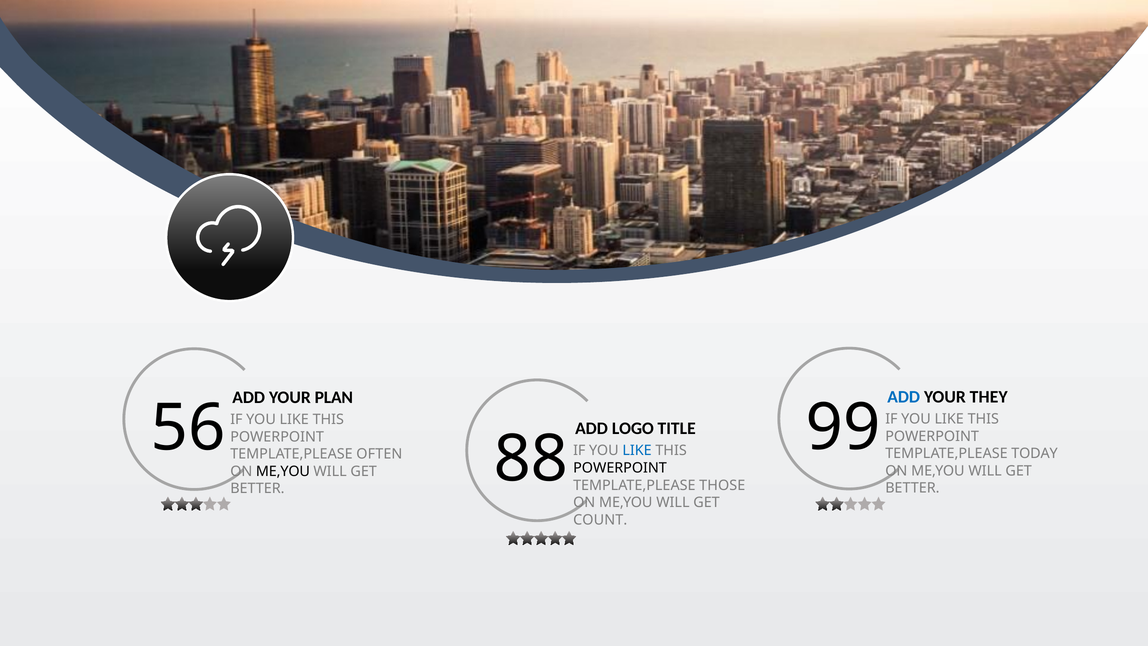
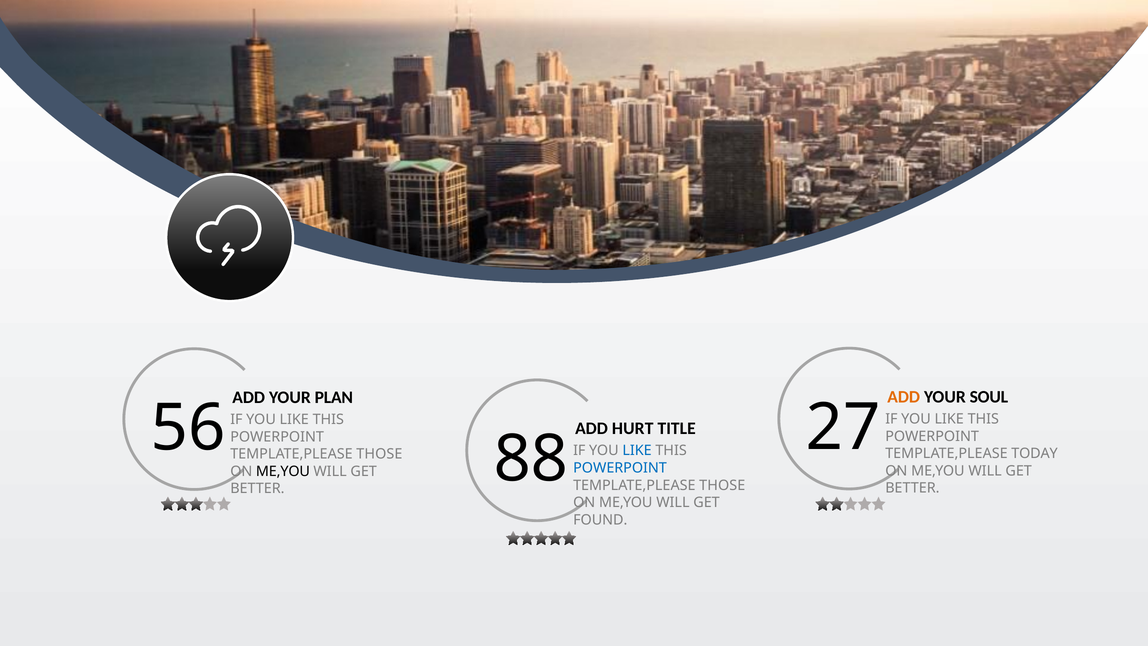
ADD at (904, 397) colour: blue -> orange
THEY: THEY -> SOUL
LOGO: LOGO -> HURT
99: 99 -> 27
OFTEN at (379, 454): OFTEN -> THOSE
POWERPOINT at (620, 468) colour: black -> blue
COUNT: COUNT -> FOUND
